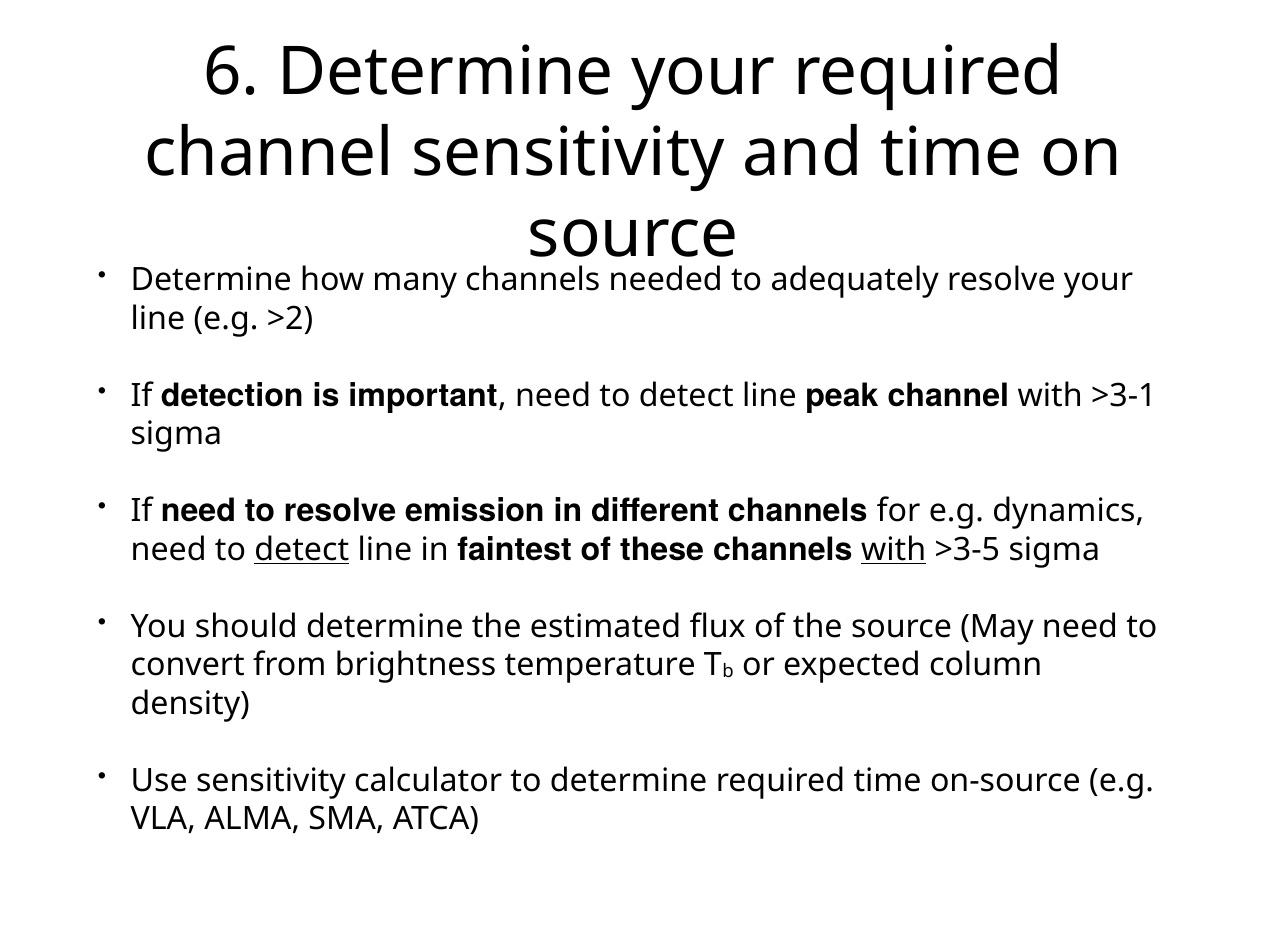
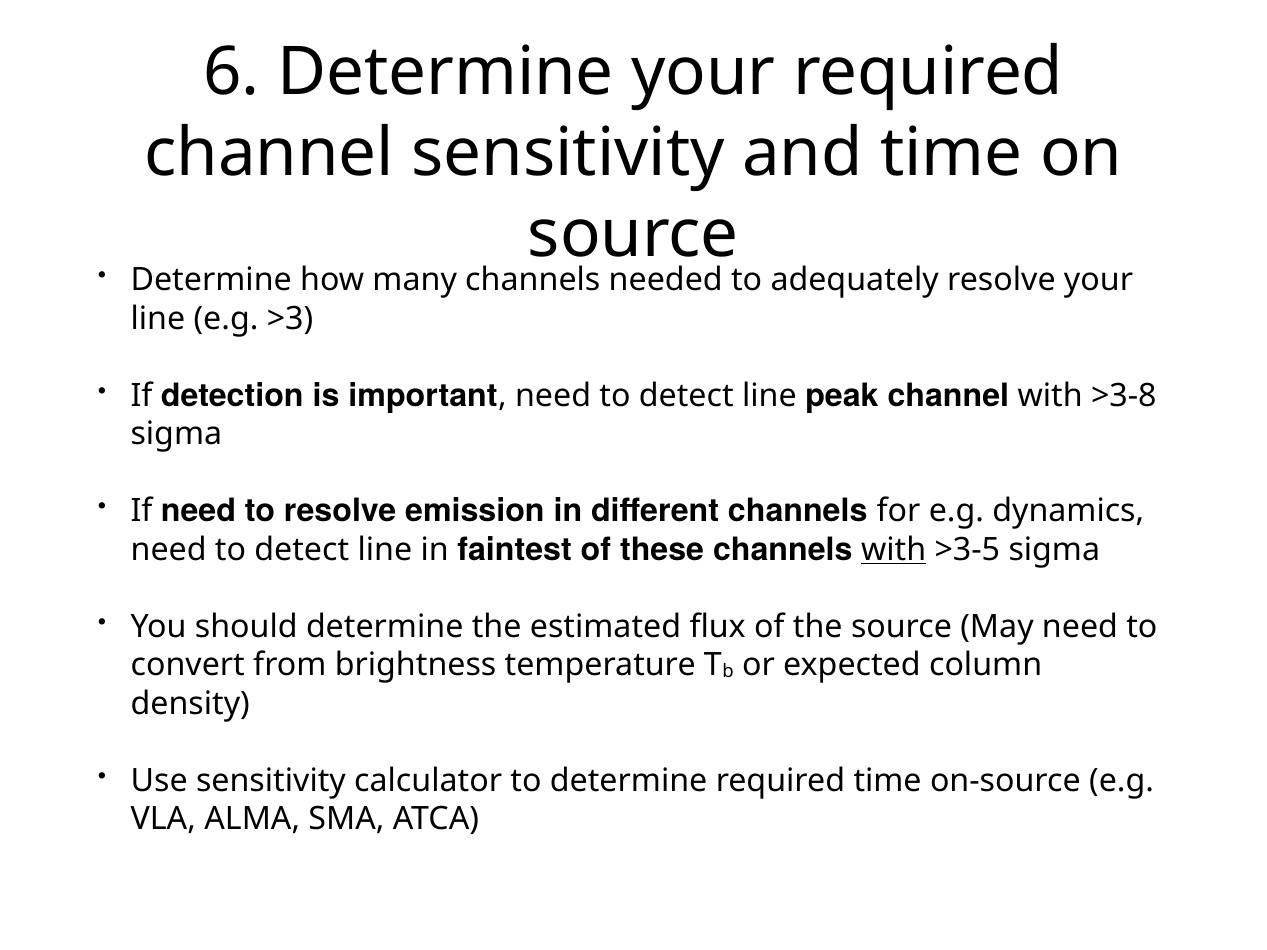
>2: >2 -> >3
>3-1: >3-1 -> >3-8
detect at (302, 550) underline: present -> none
